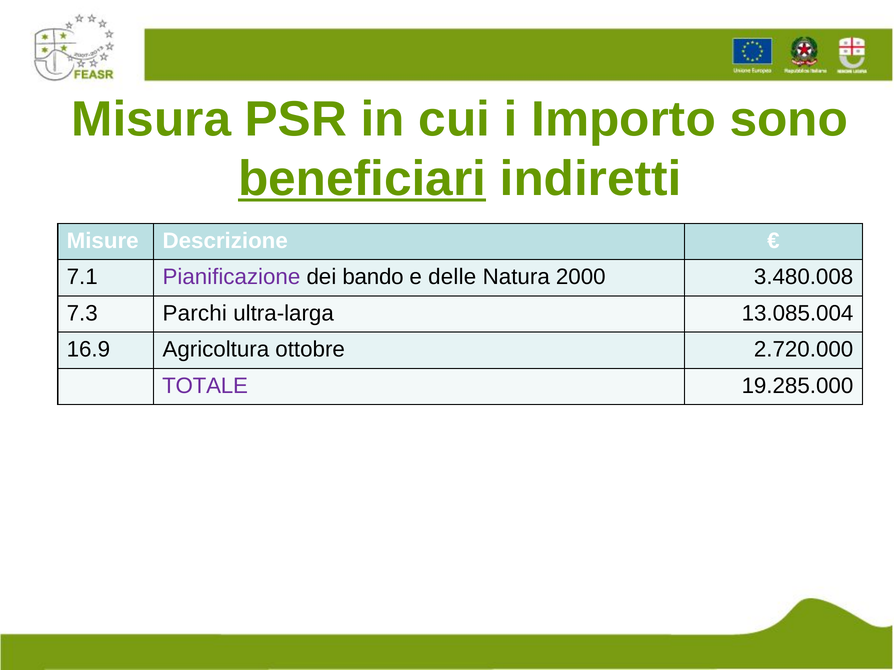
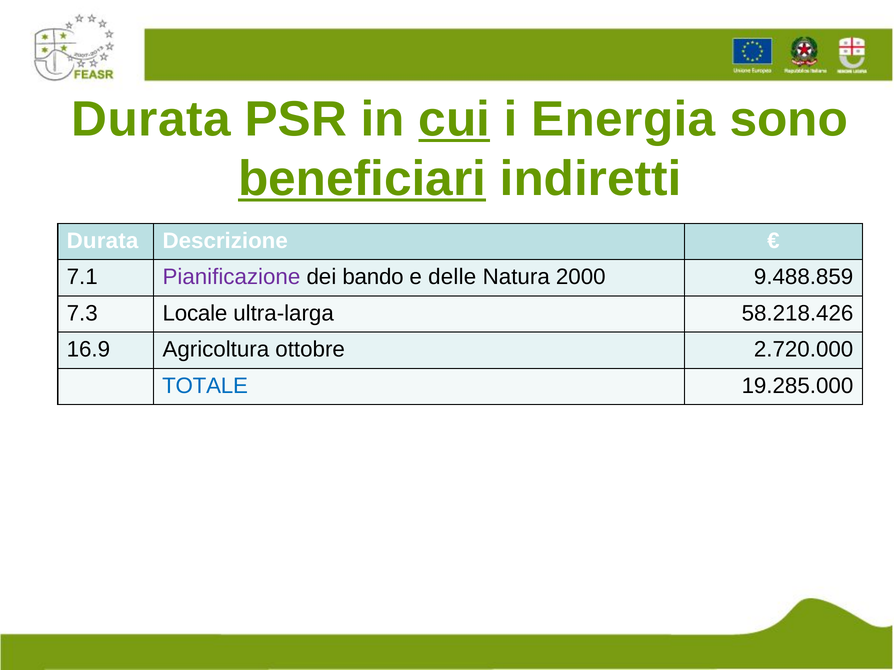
Misura at (151, 119): Misura -> Durata
cui underline: none -> present
Importo: Importo -> Energia
Misure at (103, 241): Misure -> Durata
3.480.008: 3.480.008 -> 9.488.859
Parchi: Parchi -> Locale
13.085.004: 13.085.004 -> 58.218.426
TOTALE colour: purple -> blue
